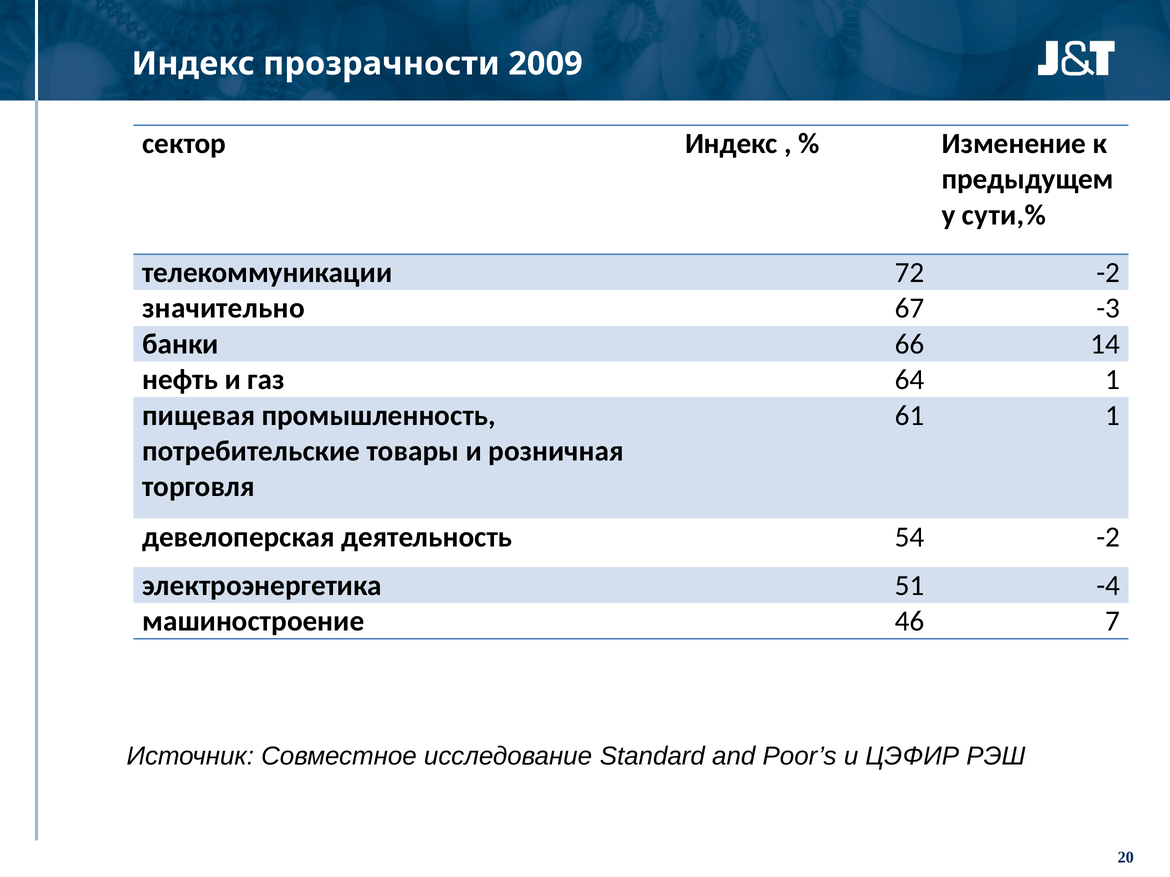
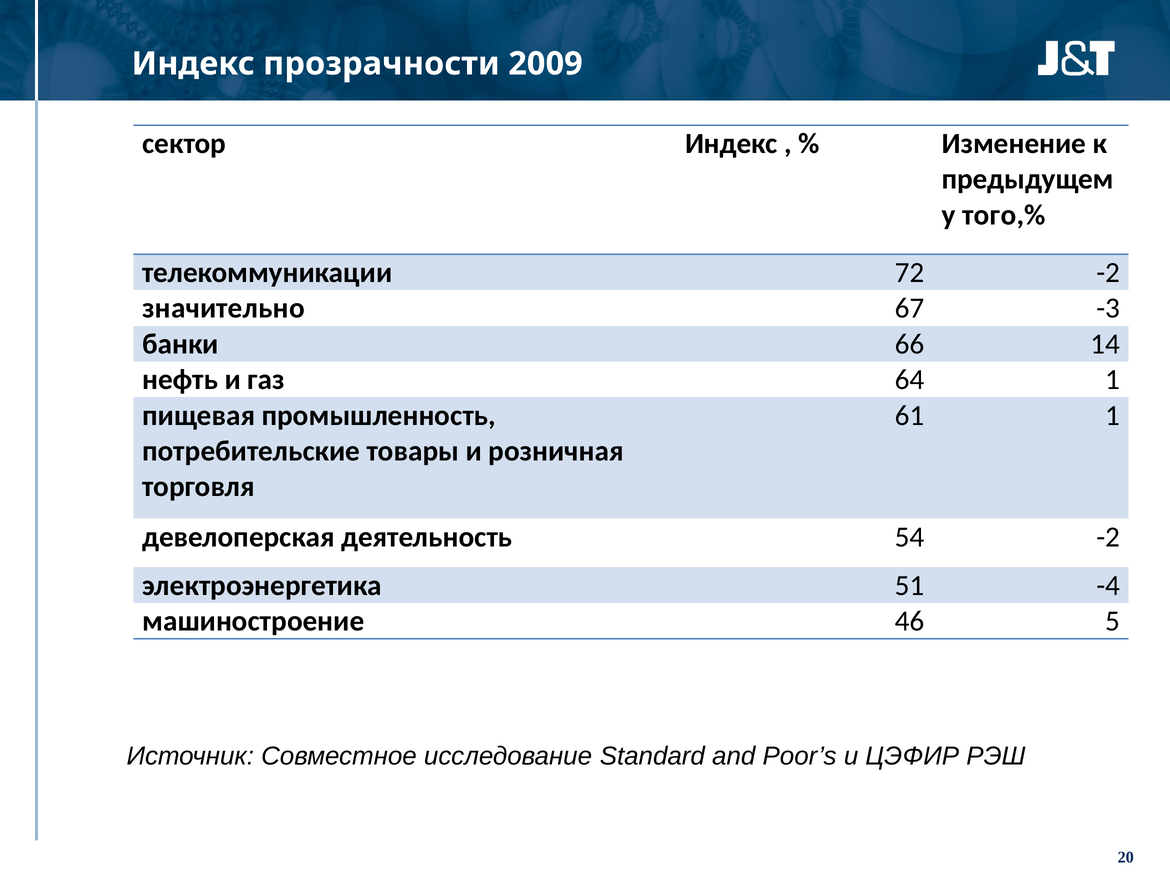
сути,%: сути,% -> того,%
7: 7 -> 5
